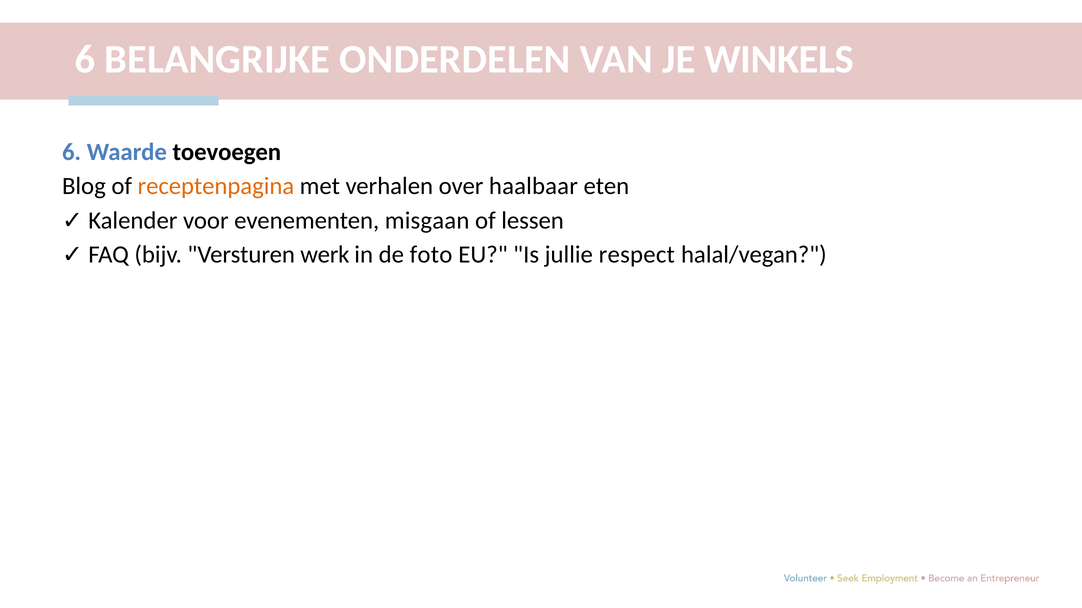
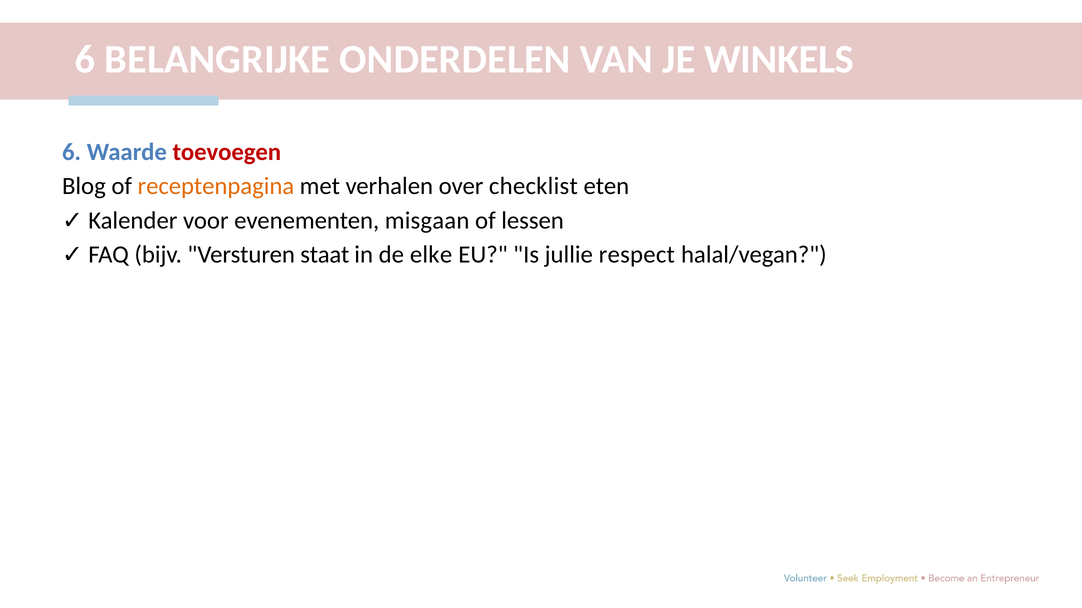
toevoegen colour: black -> red
haalbaar: haalbaar -> checklist
werk: werk -> staat
foto: foto -> elke
